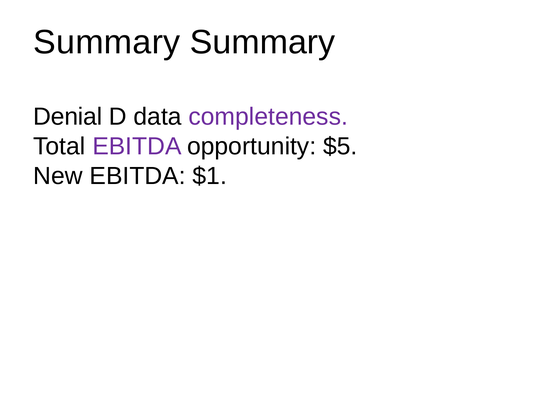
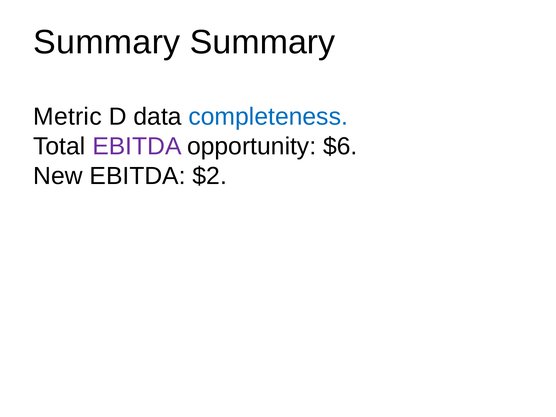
Denial: Denial -> Metric
completeness colour: purple -> blue
$5: $5 -> $6
$1: $1 -> $2
